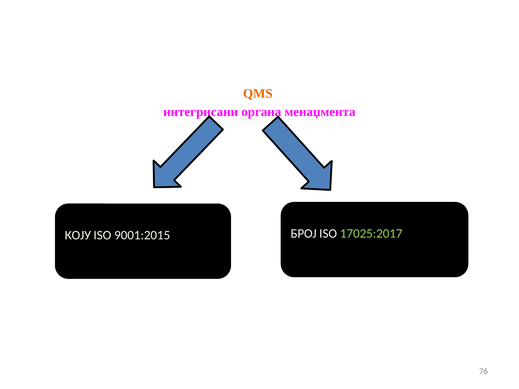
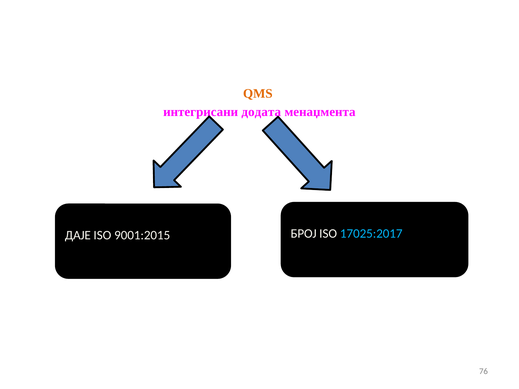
органа: органа -> додата
КОЈУ: КОЈУ -> ДАЈЕ
17025:2017 colour: light green -> light blue
